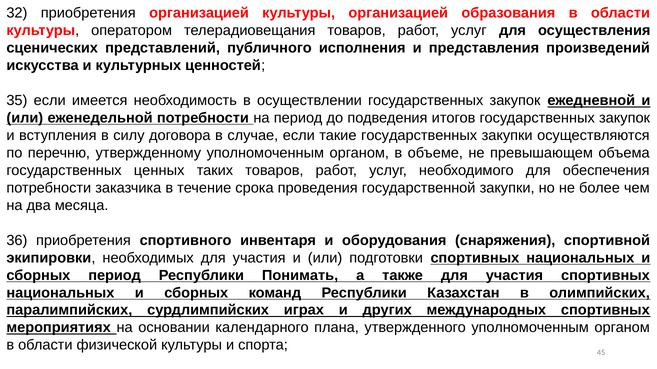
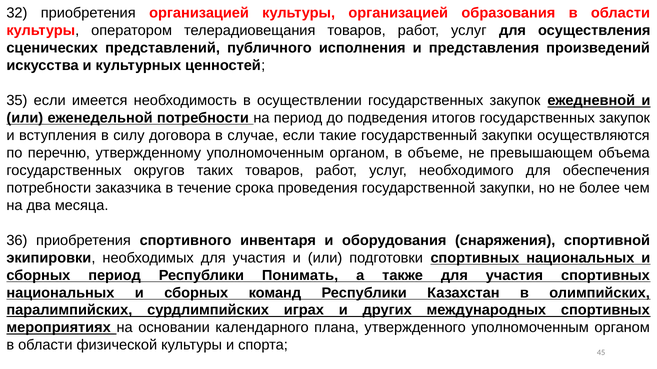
такие государственных: государственных -> государственный
ценных: ценных -> округов
